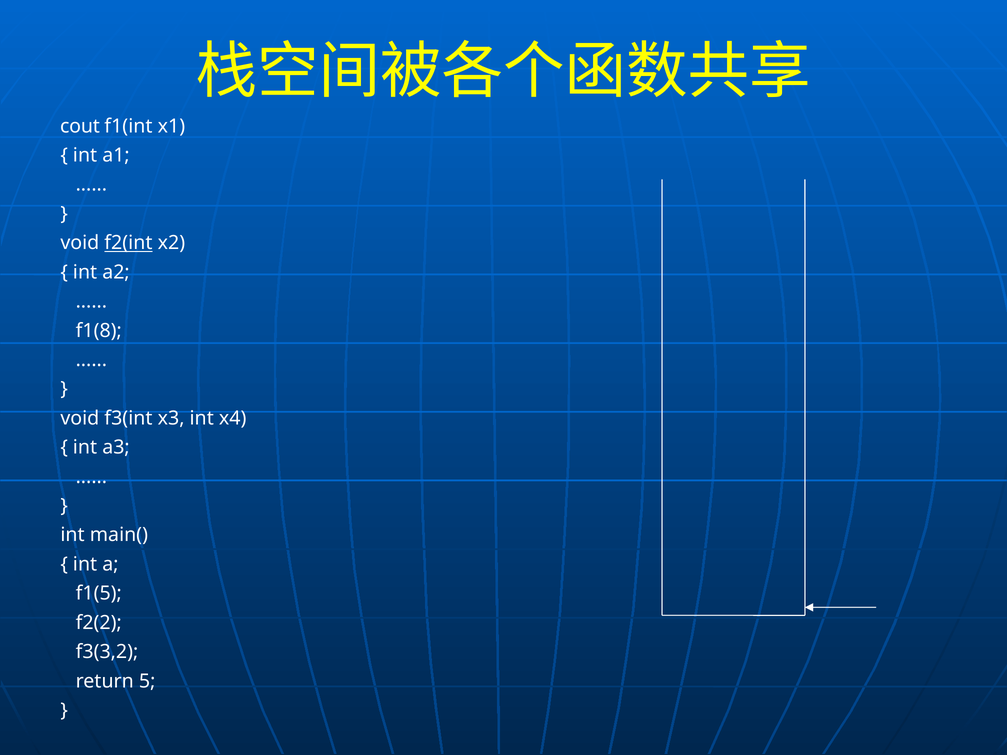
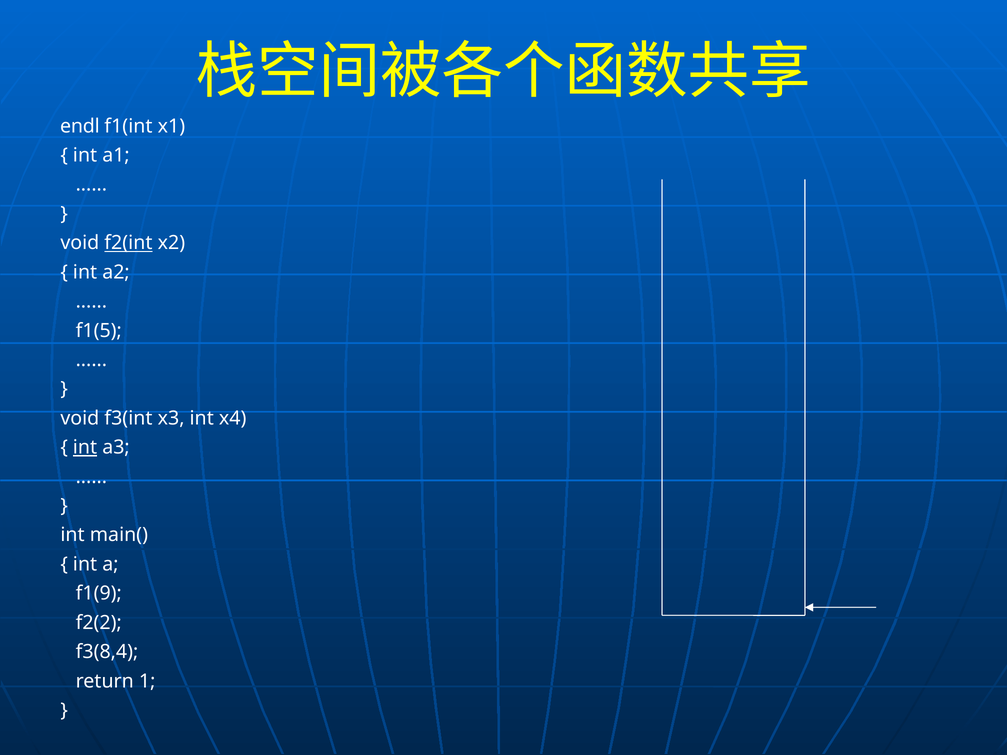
cout: cout -> endl
f1(8: f1(8 -> f1(5
int at (85, 448) underline: none -> present
f1(5: f1(5 -> f1(9
f3(3,2: f3(3,2 -> f3(8,4
5: 5 -> 1
